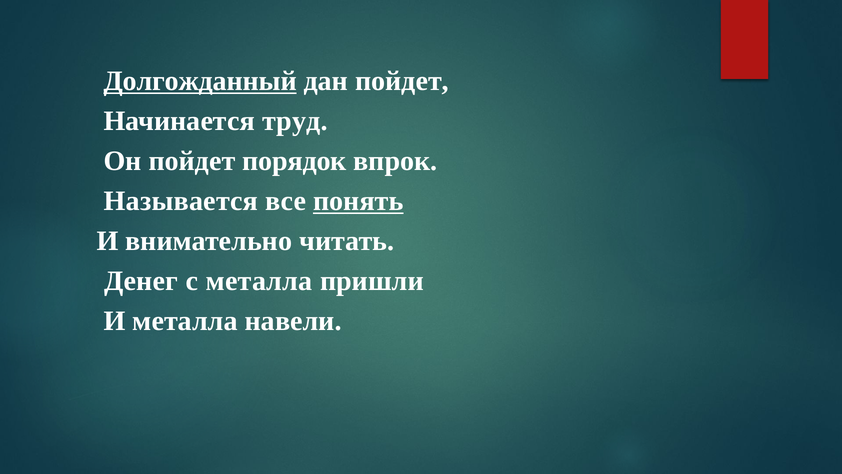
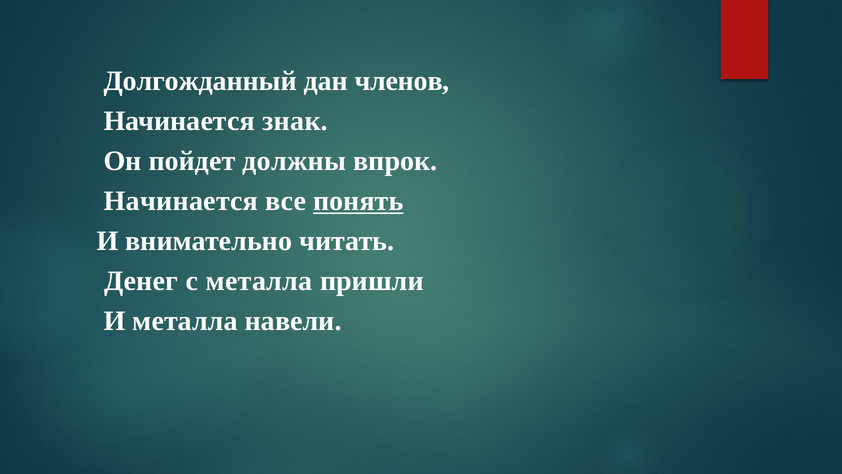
Долгожданный underline: present -> none
дан пойдет: пойдет -> членов
труд: труд -> знак
порядок: порядок -> должны
Называется at (181, 201): Называется -> Начинается
